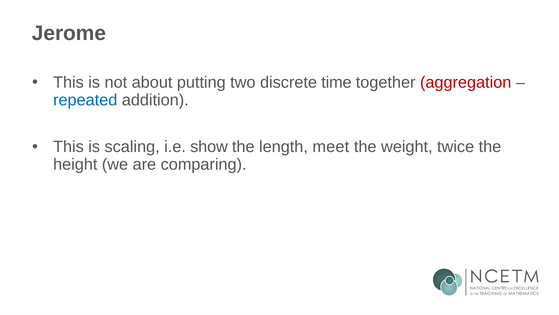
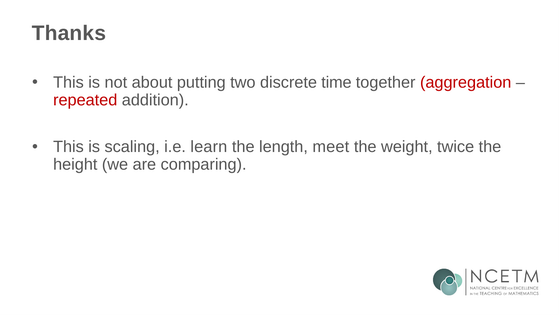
Jerome: Jerome -> Thanks
repeated colour: blue -> red
show: show -> learn
